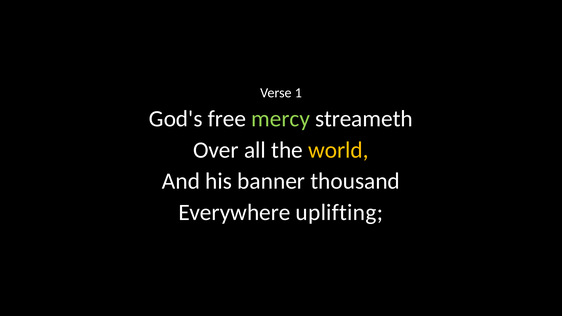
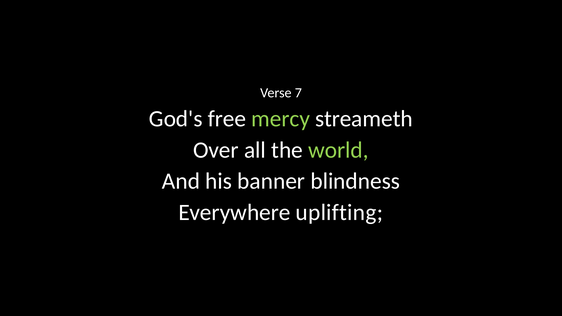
1: 1 -> 7
world colour: yellow -> light green
thousand: thousand -> blindness
